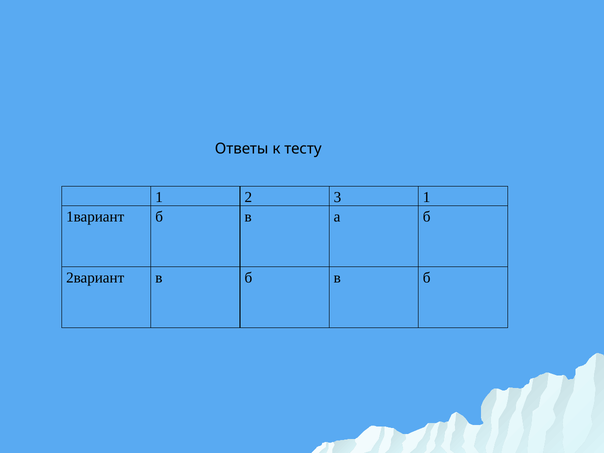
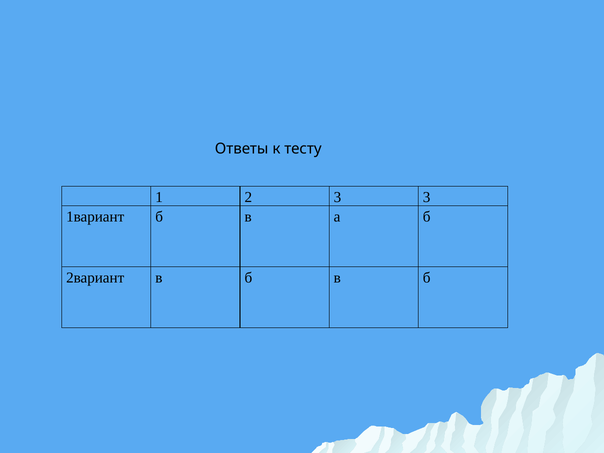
3 1: 1 -> 3
